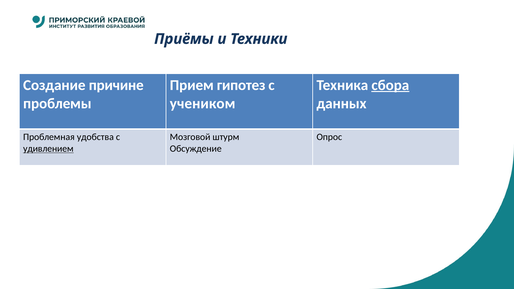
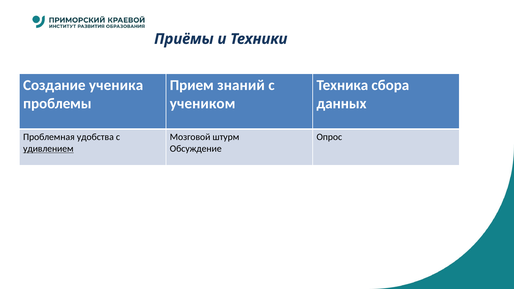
причине: причине -> ученика
гипотез: гипотез -> знаний
сбора underline: present -> none
